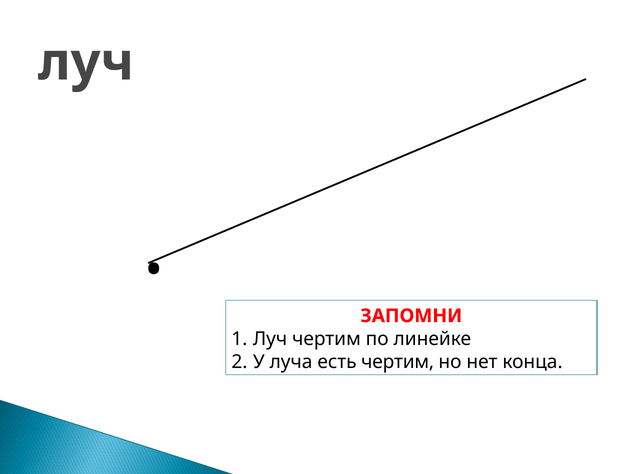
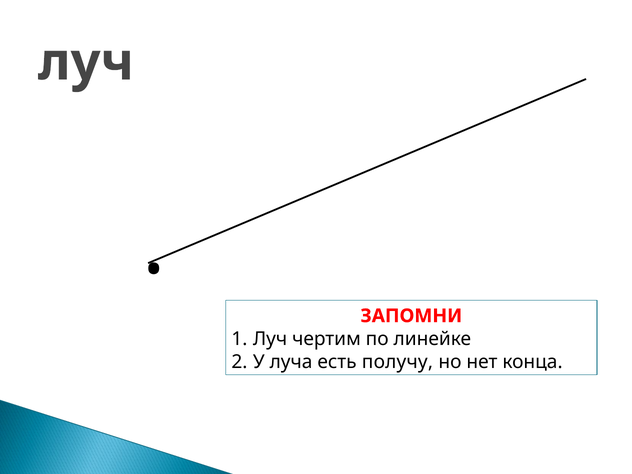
есть чертим: чертим -> получу
